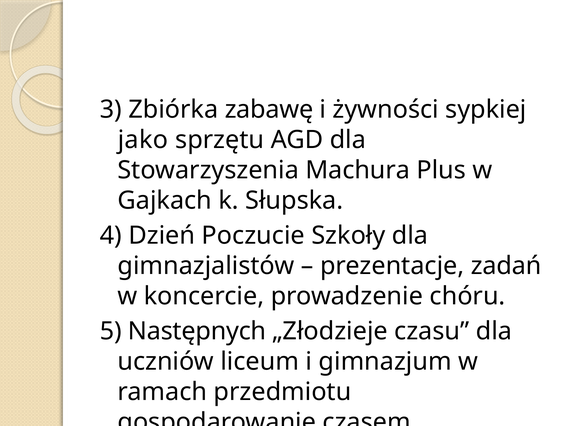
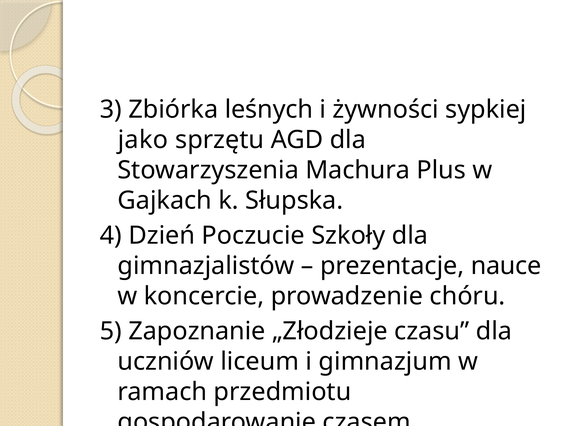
zabawę: zabawę -> leśnych
zadań: zadań -> nauce
Następnych: Następnych -> Zapoznanie
